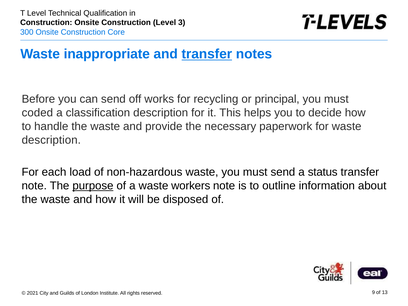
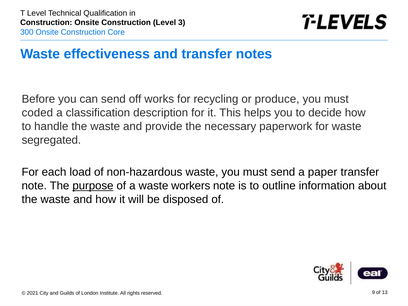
inappropriate: inappropriate -> effectiveness
transfer at (207, 54) underline: present -> none
principal: principal -> produce
description at (51, 140): description -> segregated
status: status -> paper
